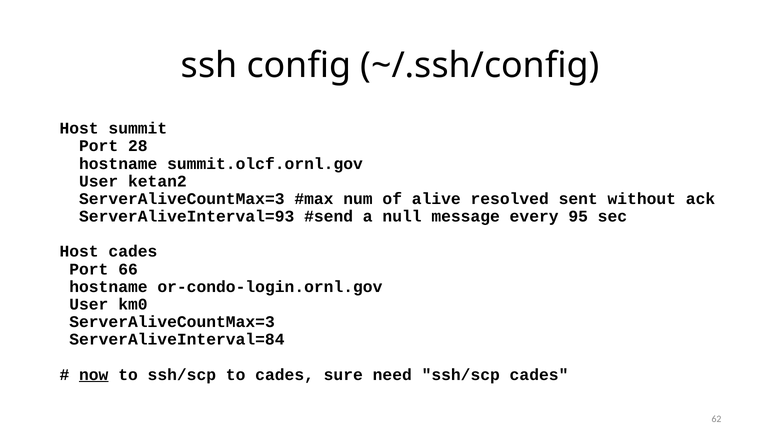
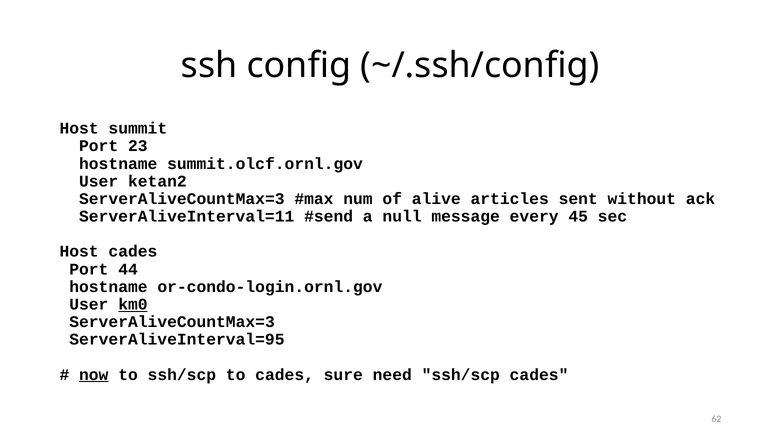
28: 28 -> 23
resolved: resolved -> articles
ServerAliveInterval=93: ServerAliveInterval=93 -> ServerAliveInterval=11
95: 95 -> 45
66: 66 -> 44
km0 underline: none -> present
ServerAliveInterval=84: ServerAliveInterval=84 -> ServerAliveInterval=95
